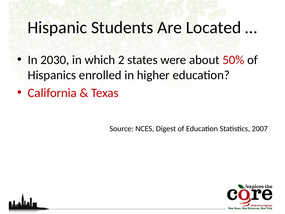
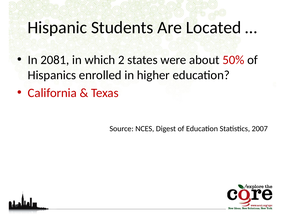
2030: 2030 -> 2081
